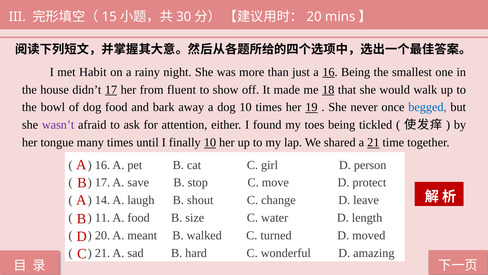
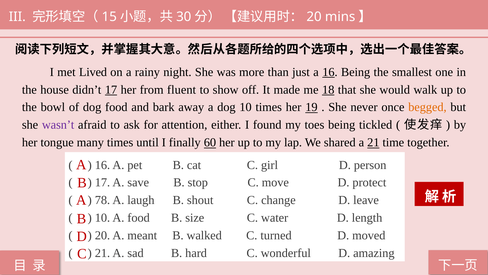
Habit: Habit -> Lived
begged colour: blue -> orange
finally 10: 10 -> 60
14: 14 -> 78
11 at (102, 217): 11 -> 10
